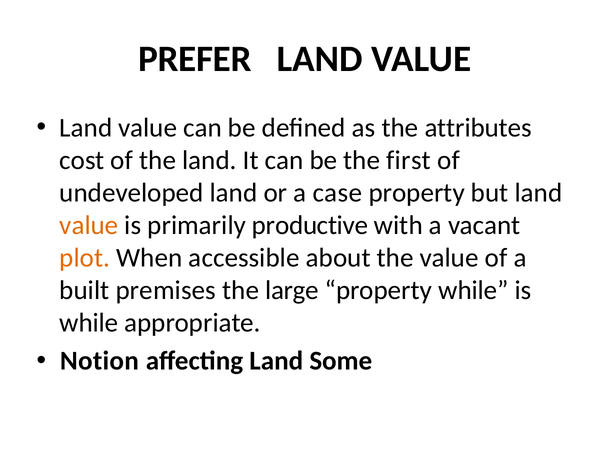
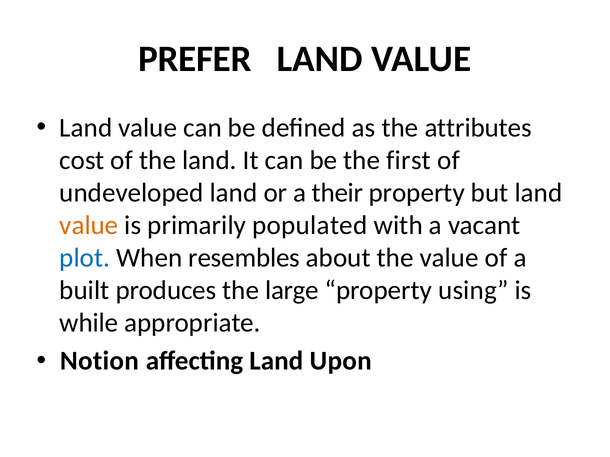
case: case -> their
productive: productive -> populated
plot colour: orange -> blue
accessible: accessible -> resembles
premises: premises -> produces
property while: while -> using
Some: Some -> Upon
